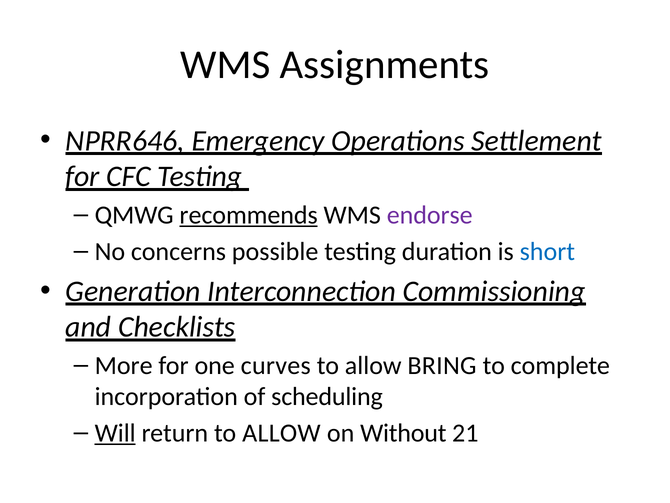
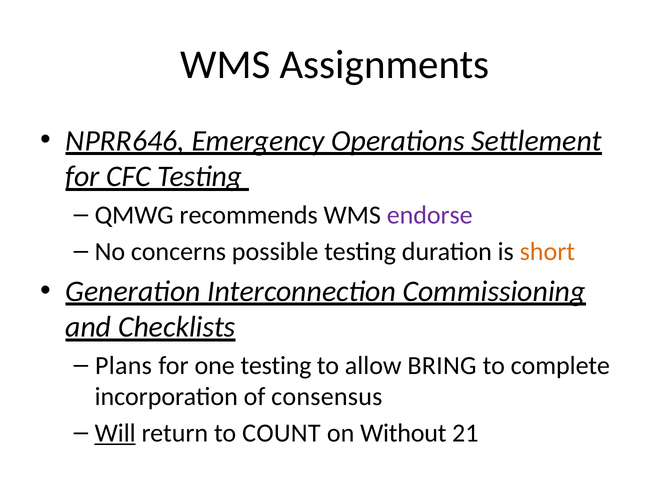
recommends underline: present -> none
short colour: blue -> orange
More: More -> Plans
one curves: curves -> testing
scheduling: scheduling -> consensus
return to ALLOW: ALLOW -> COUNT
